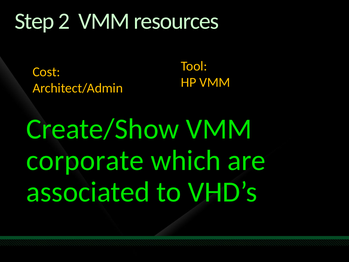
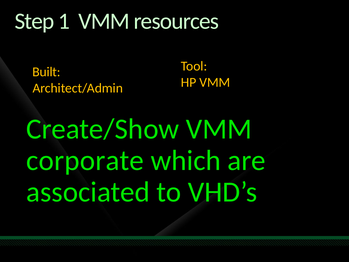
2: 2 -> 1
Cost: Cost -> Built
